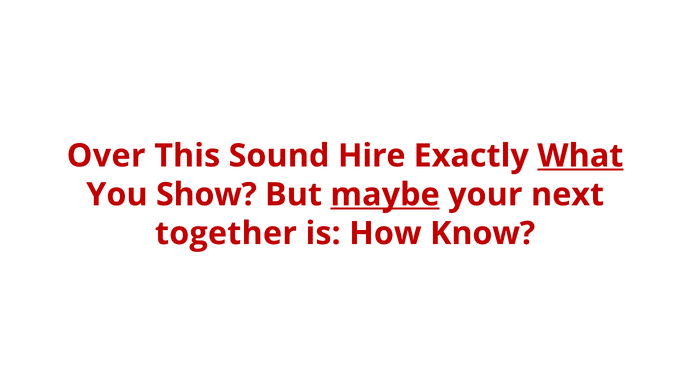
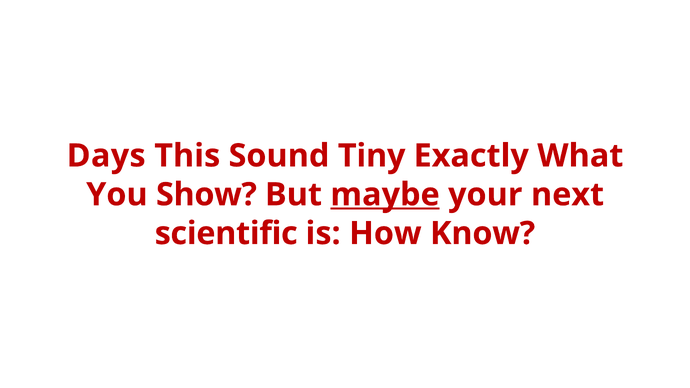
Over: Over -> Days
Hire: Hire -> Tiny
What underline: present -> none
together: together -> scientific
